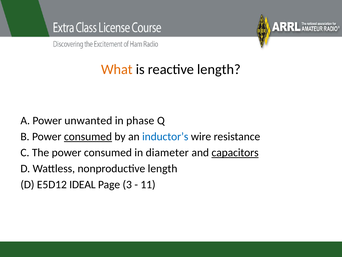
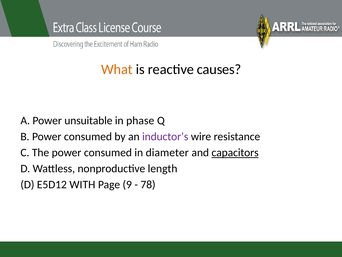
reactive length: length -> causes
unwanted: unwanted -> unsuitable
consumed at (88, 136) underline: present -> none
inductor’s colour: blue -> purple
IDEAL: IDEAL -> WITH
3: 3 -> 9
11: 11 -> 78
